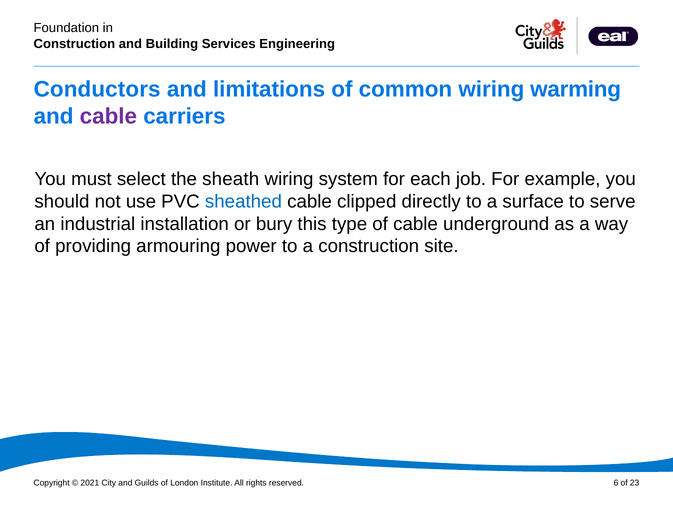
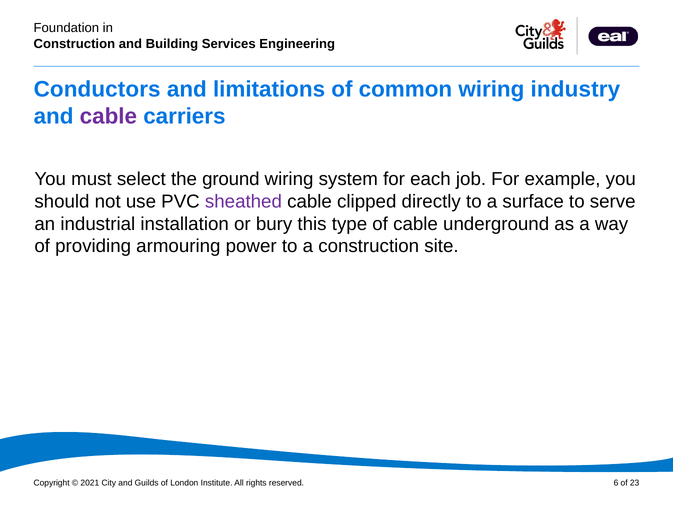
warming: warming -> industry
sheath: sheath -> ground
sheathed colour: blue -> purple
